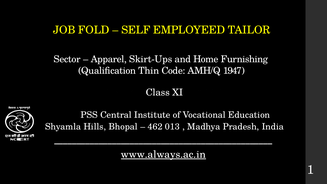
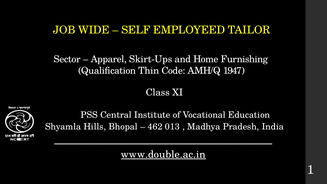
FOLD: FOLD -> WIDE
www.always.ac.in: www.always.ac.in -> www.double.ac.in
